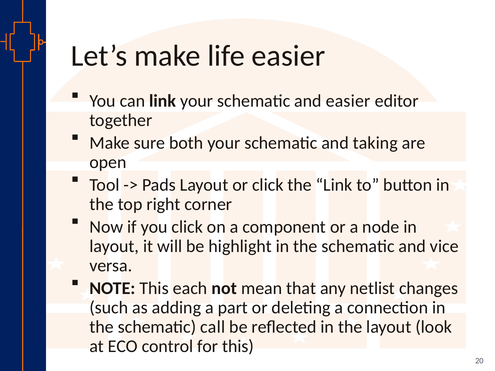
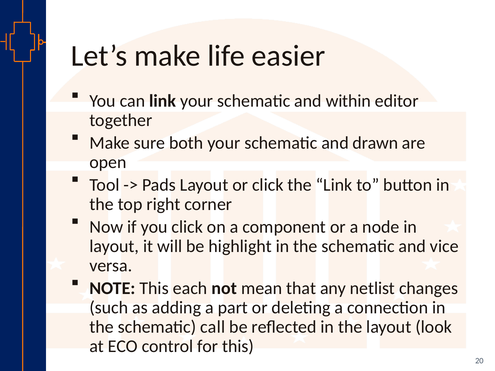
and easier: easier -> within
taking: taking -> drawn
